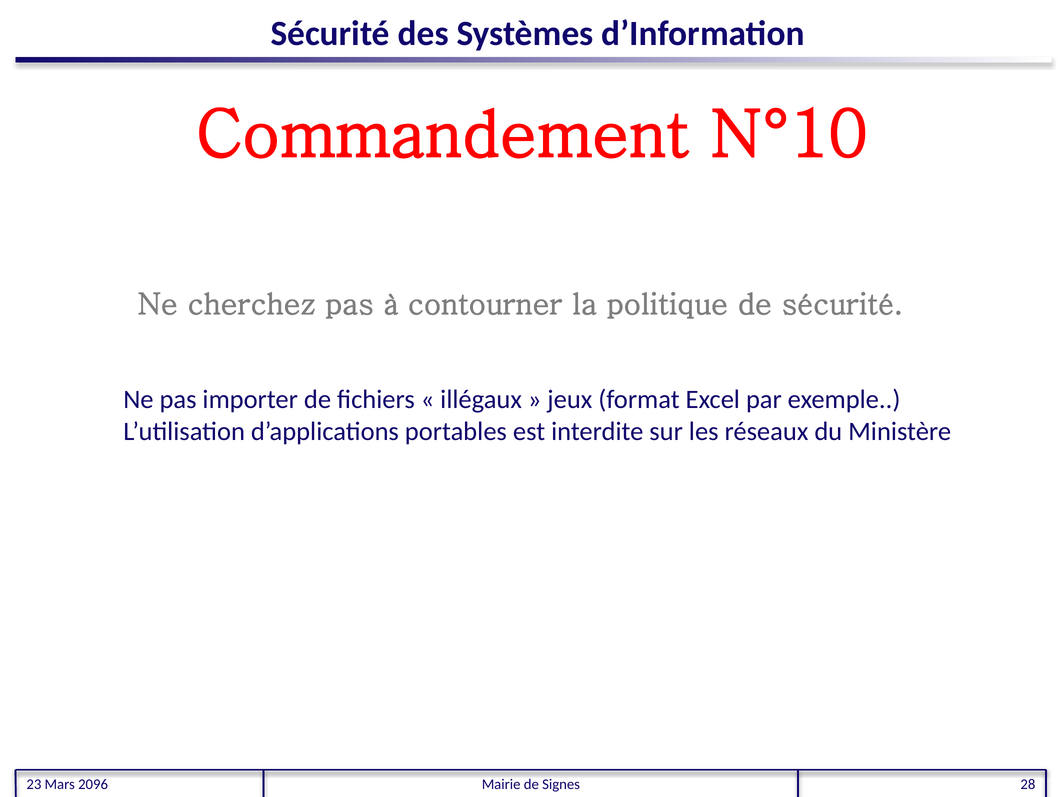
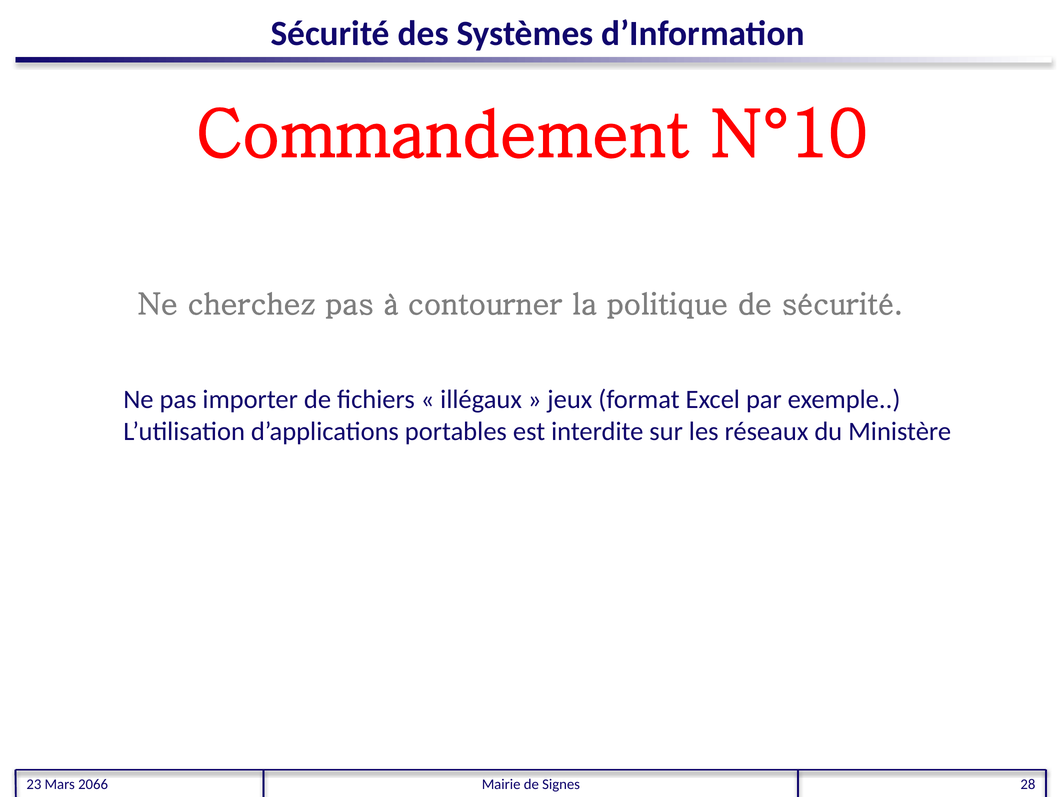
2096: 2096 -> 2066
